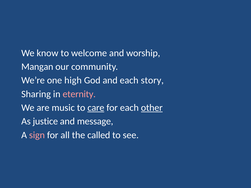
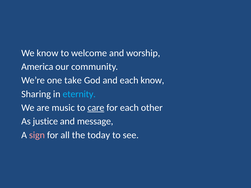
Mangan: Mangan -> America
high: high -> take
each story: story -> know
eternity colour: pink -> light blue
other underline: present -> none
called: called -> today
